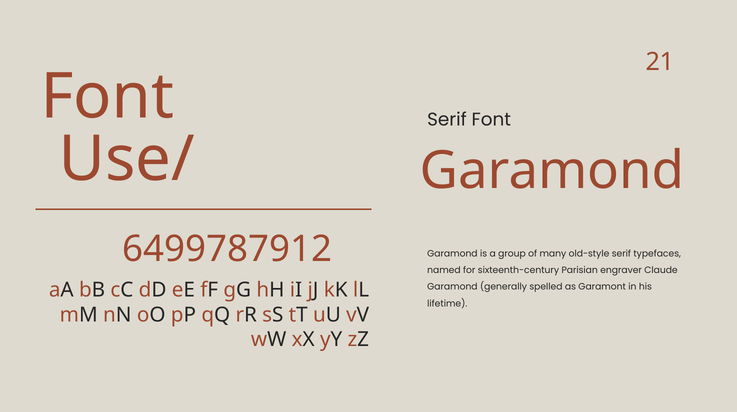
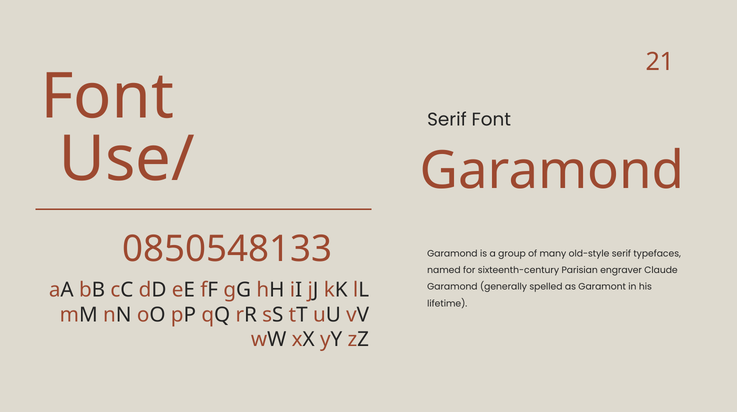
6499787912: 6499787912 -> 0850548133
